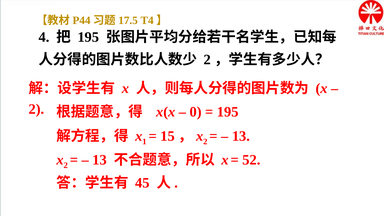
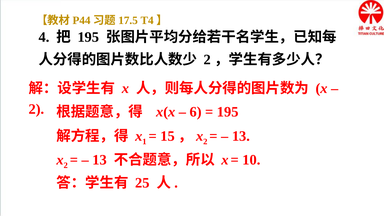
0: 0 -> 6
52: 52 -> 10
45: 45 -> 25
